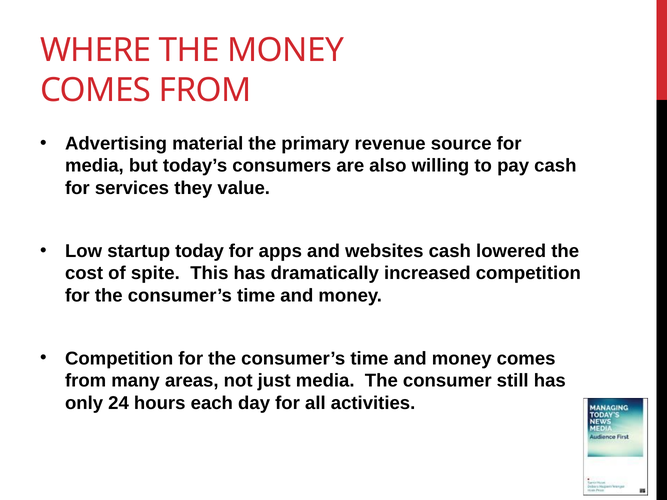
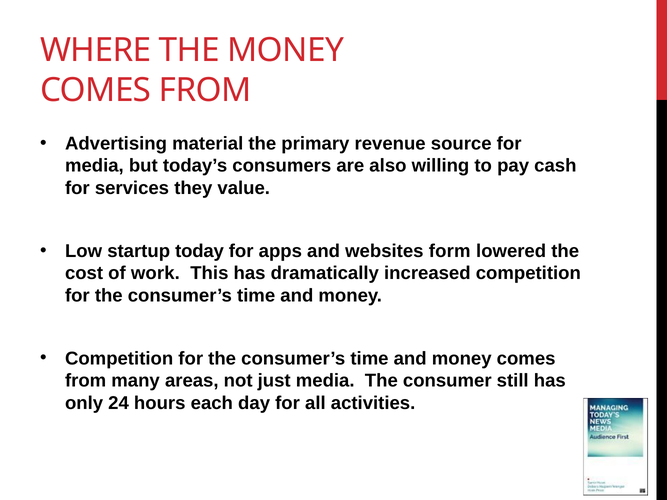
websites cash: cash -> form
spite: spite -> work
